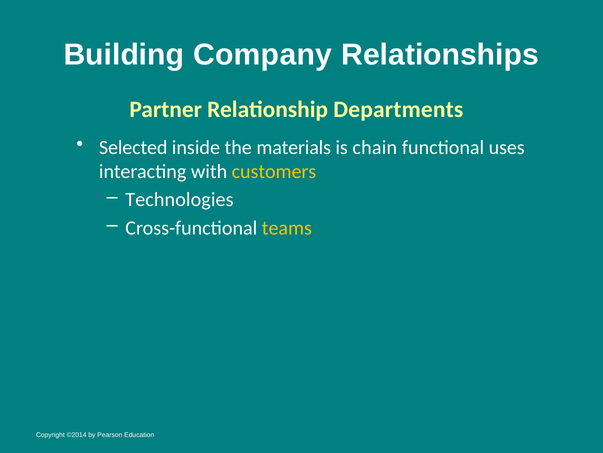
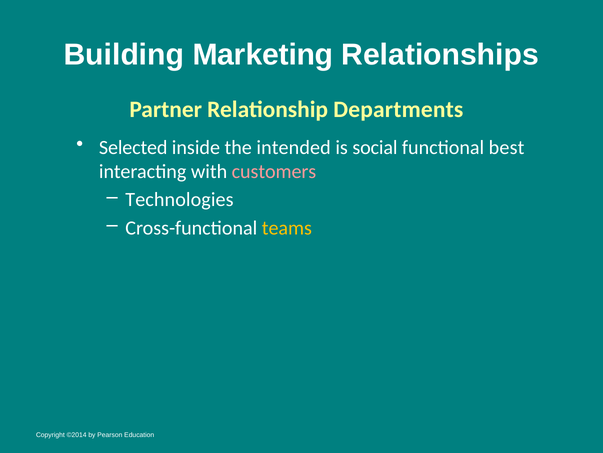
Company: Company -> Marketing
materials: materials -> intended
chain: chain -> social
uses: uses -> best
customers colour: yellow -> pink
